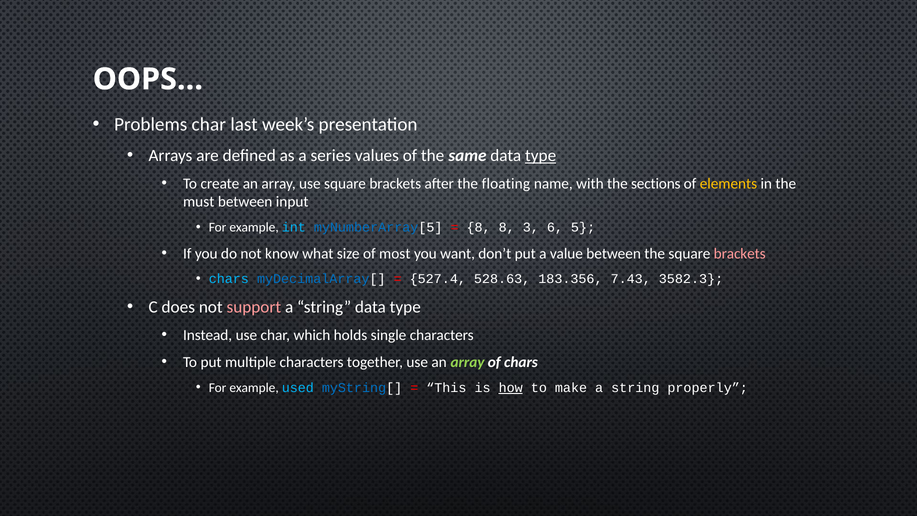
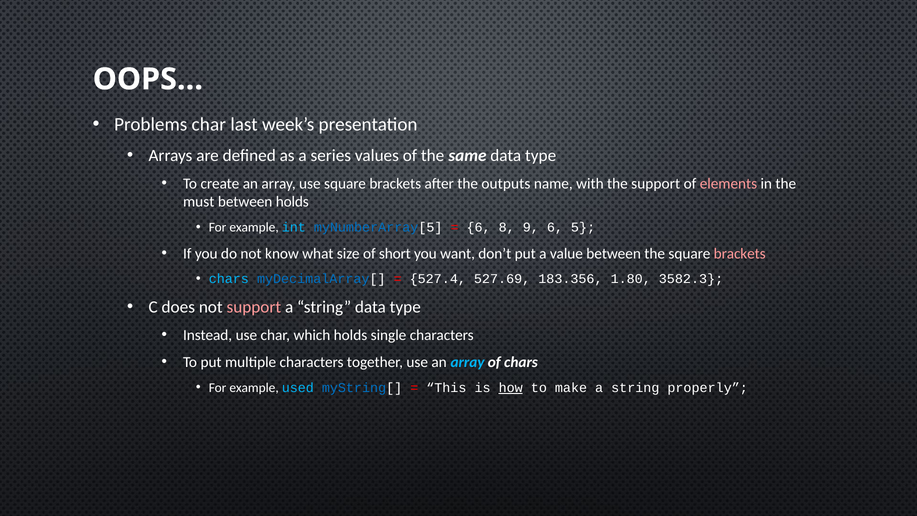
type at (541, 155) underline: present -> none
floating: floating -> outputs
the sections: sections -> support
elements colour: yellow -> pink
between input: input -> holds
8 at (479, 227): 8 -> 6
3: 3 -> 9
most: most -> short
528.63: 528.63 -> 527.69
7.43: 7.43 -> 1.80
array at (468, 362) colour: light green -> light blue
